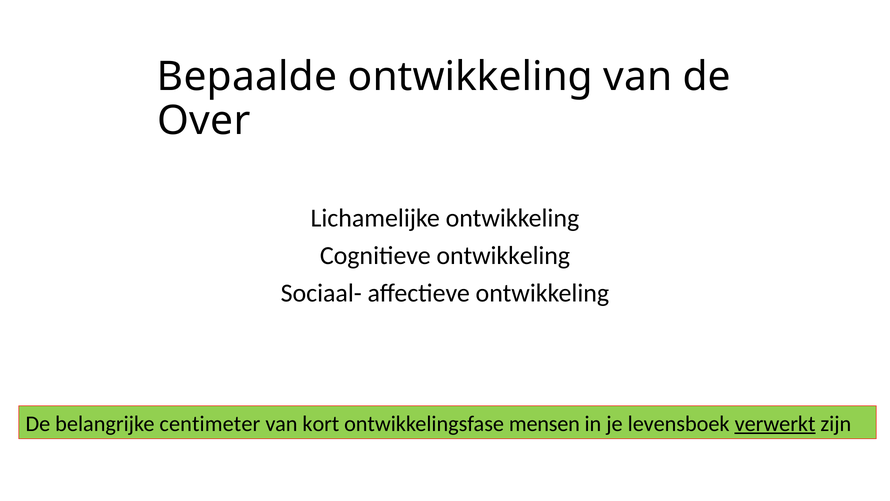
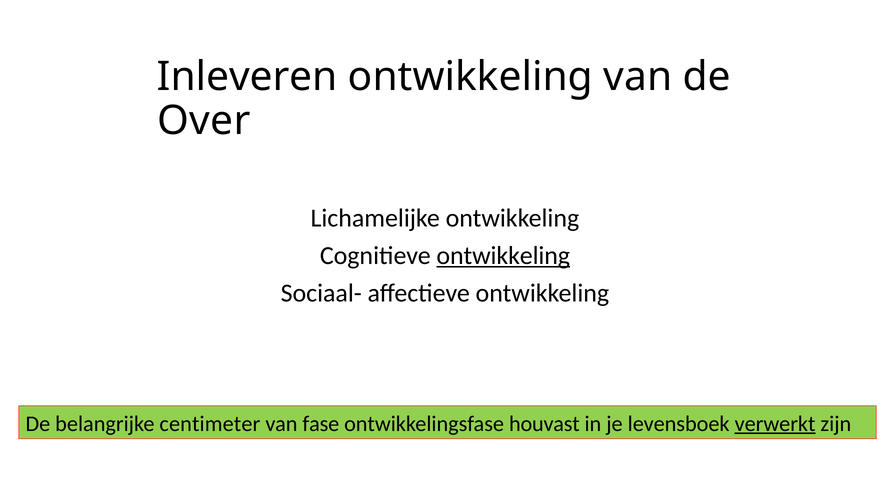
Bepaalde: Bepaalde -> Inleveren
ontwikkeling at (503, 256) underline: none -> present
kort: kort -> fase
mensen: mensen -> houvast
